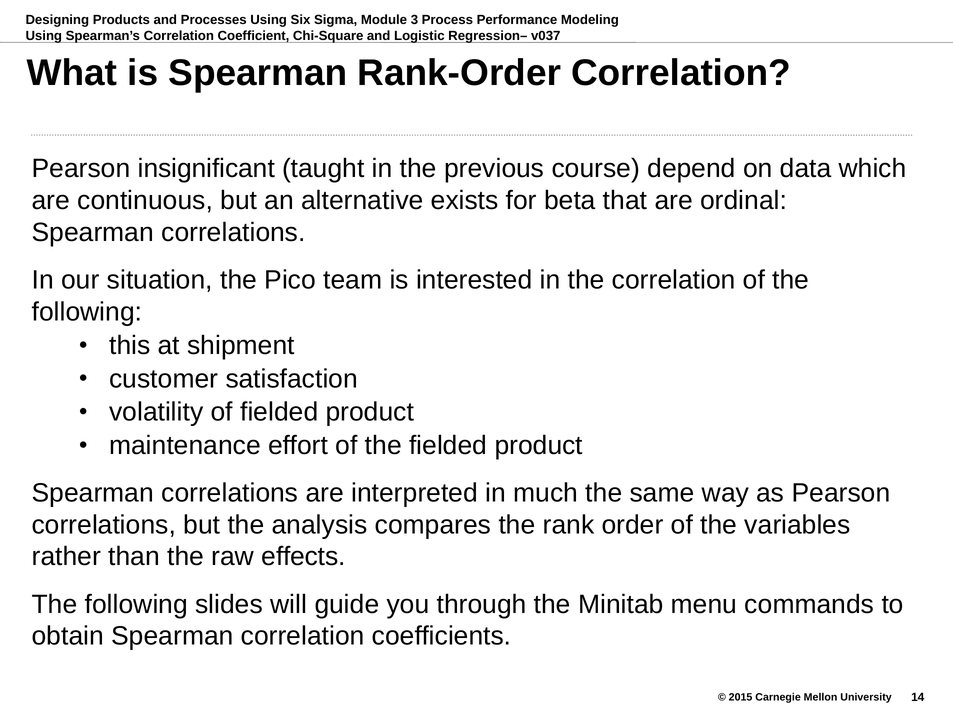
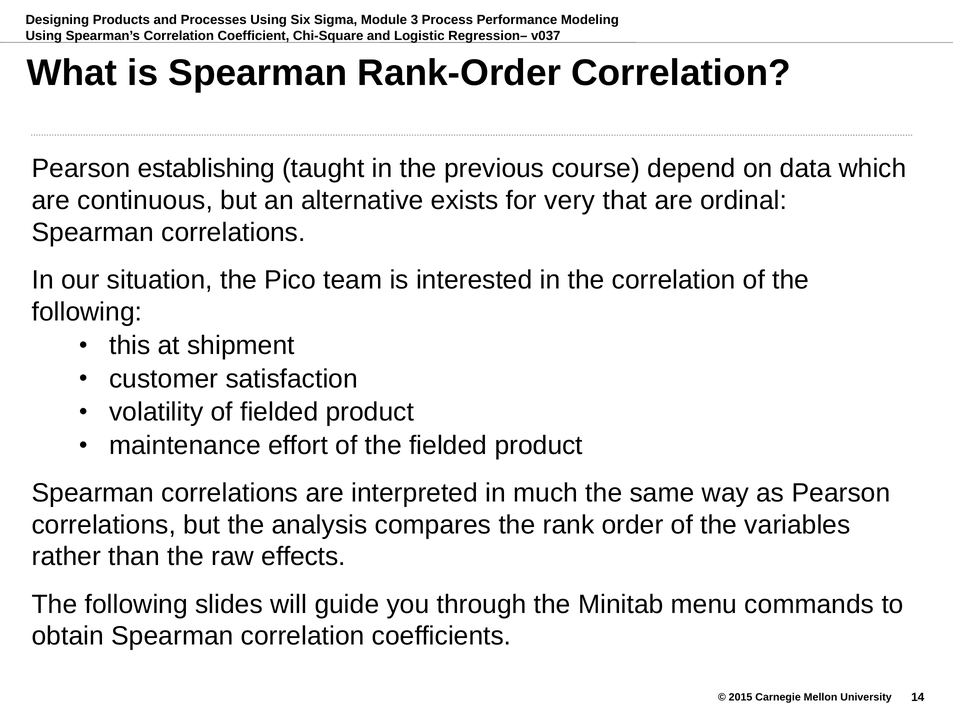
insignificant: insignificant -> establishing
beta: beta -> very
